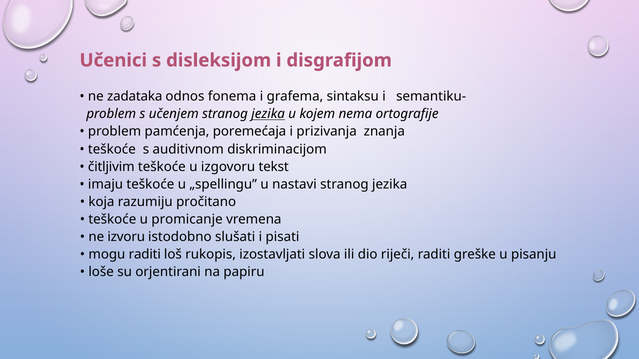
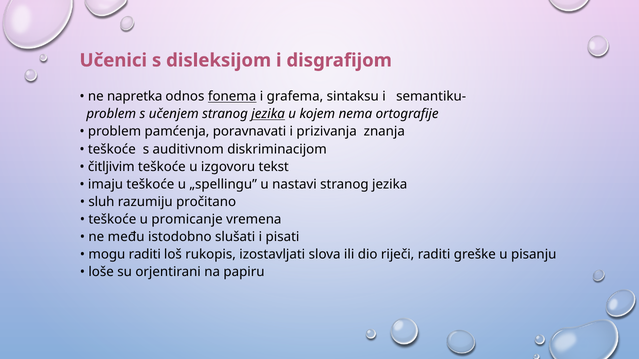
zadataka: zadataka -> napretka
fonema underline: none -> present
poremećaja: poremećaja -> poravnavati
koja: koja -> sluh
izvoru: izvoru -> među
